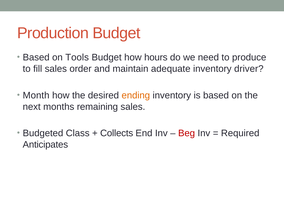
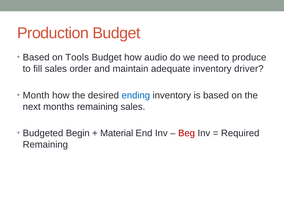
hours: hours -> audio
ending colour: orange -> blue
Class: Class -> Begin
Collects: Collects -> Material
Anticipates at (45, 145): Anticipates -> Remaining
